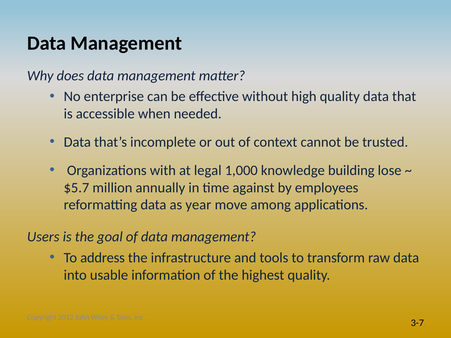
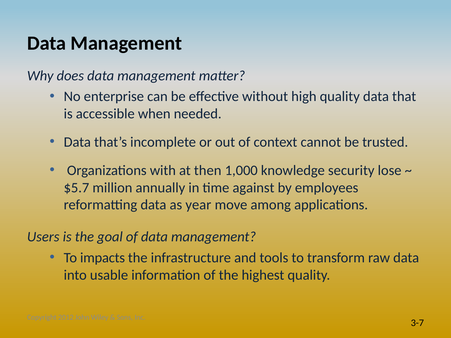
legal: legal -> then
building: building -> security
address: address -> impacts
